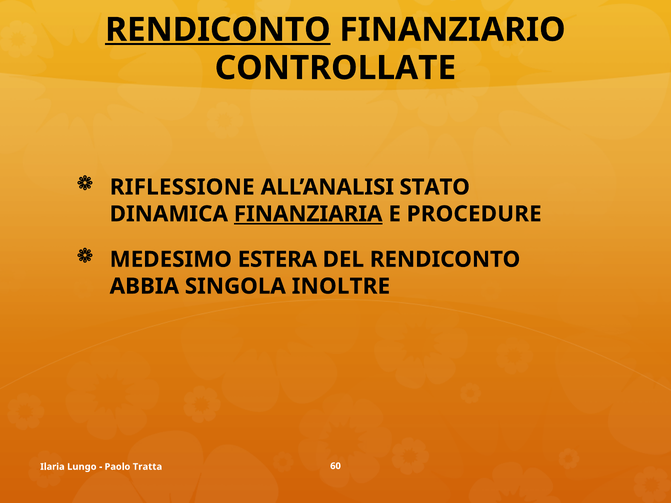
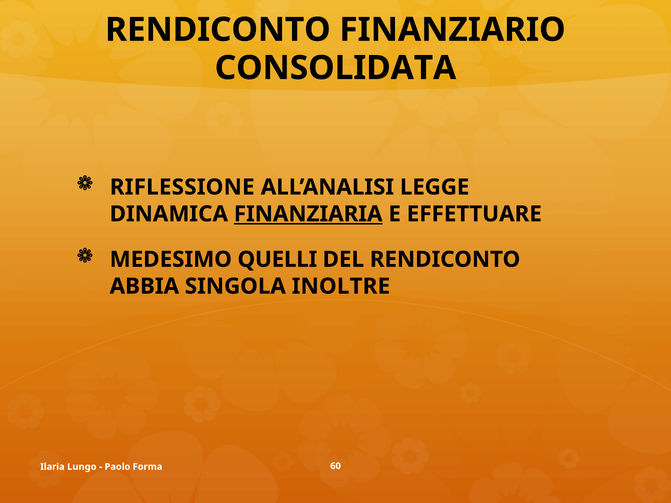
RENDICONTO at (218, 30) underline: present -> none
CONTROLLATE: CONTROLLATE -> CONSOLIDATA
STATO: STATO -> LEGGE
PROCEDURE: PROCEDURE -> EFFETTUARE
ESTERA: ESTERA -> QUELLI
Tratta: Tratta -> Forma
